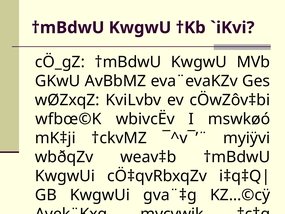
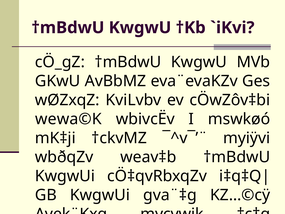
wfbœ©K: wfbœ©K -> wewa©K
